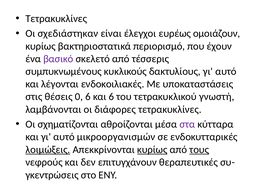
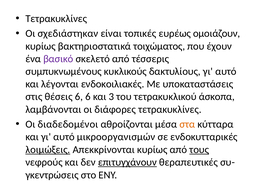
έλεγχοι: έλεγχοι -> τοπικές
περιορισμό: περιορισμό -> τοιχώματος
θέσεις 0: 0 -> 6
και 6: 6 -> 3
γνωστή: γνωστή -> άσκοπα
σχηματίζονται: σχηματίζονται -> διαδεδομένοι
στα colour: purple -> orange
κυρίως at (152, 149) underline: present -> none
επιτυγχάνουν underline: none -> present
